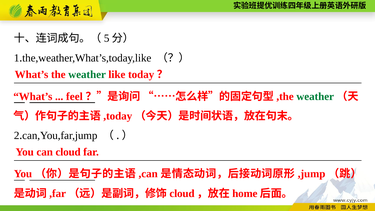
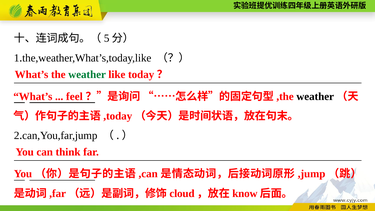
weather at (315, 96) colour: green -> black
can cloud: cloud -> think
home: home -> know
